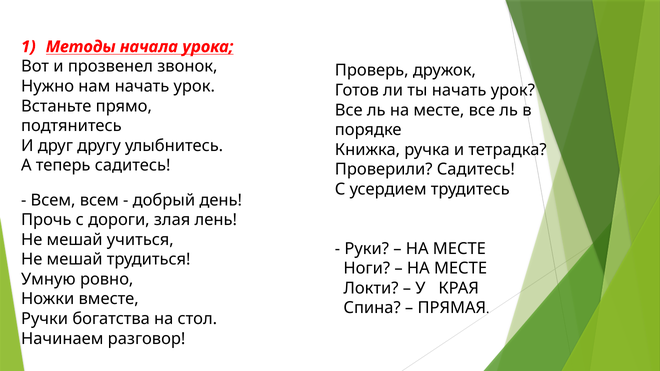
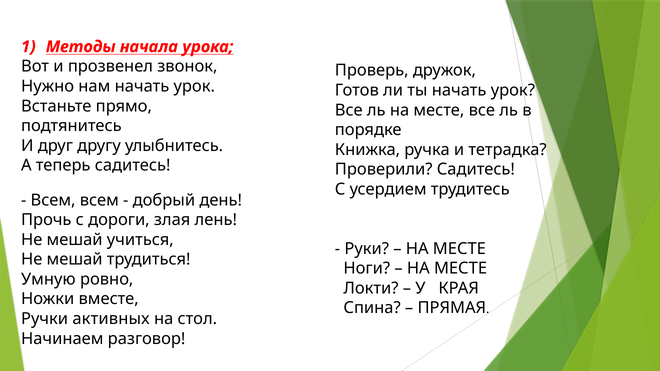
богатства: богатства -> активных
